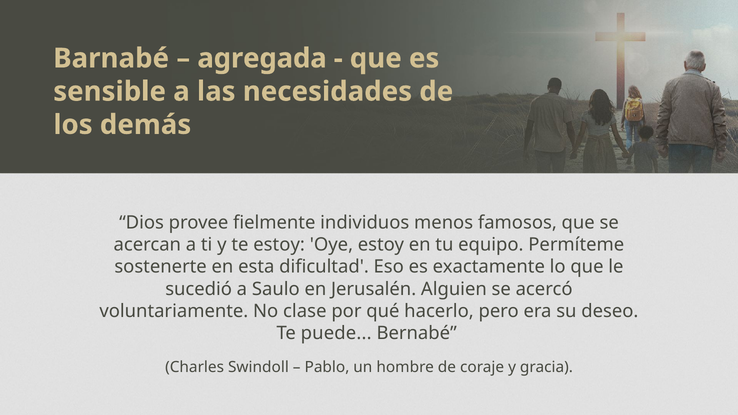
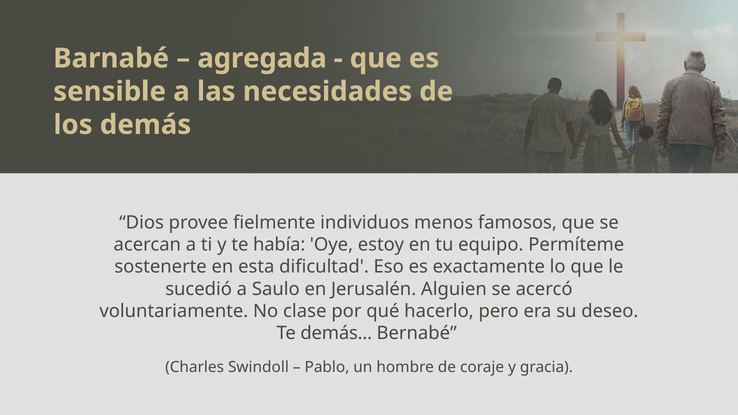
te estoy: estoy -> había
Te puede: puede -> demás
